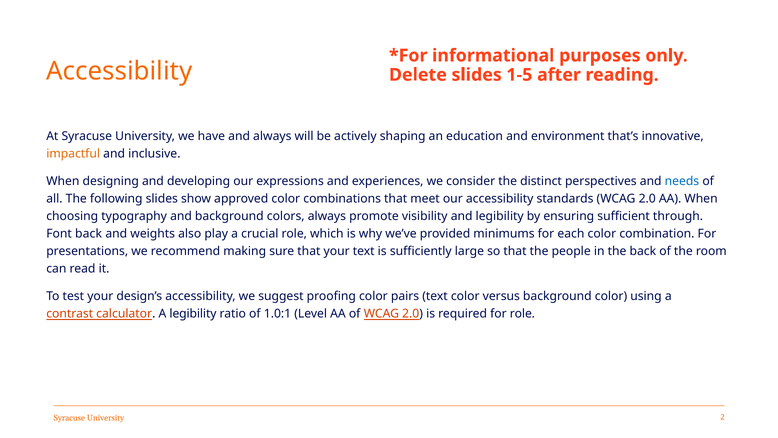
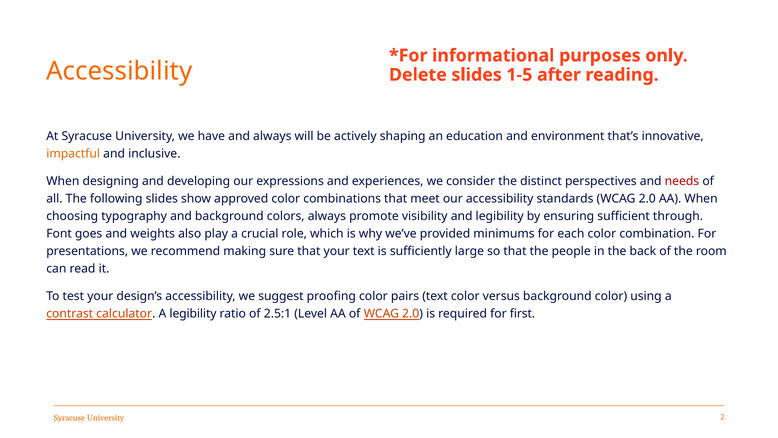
needs colour: blue -> red
Font back: back -> goes
1.0:1: 1.0:1 -> 2.5:1
for role: role -> first
